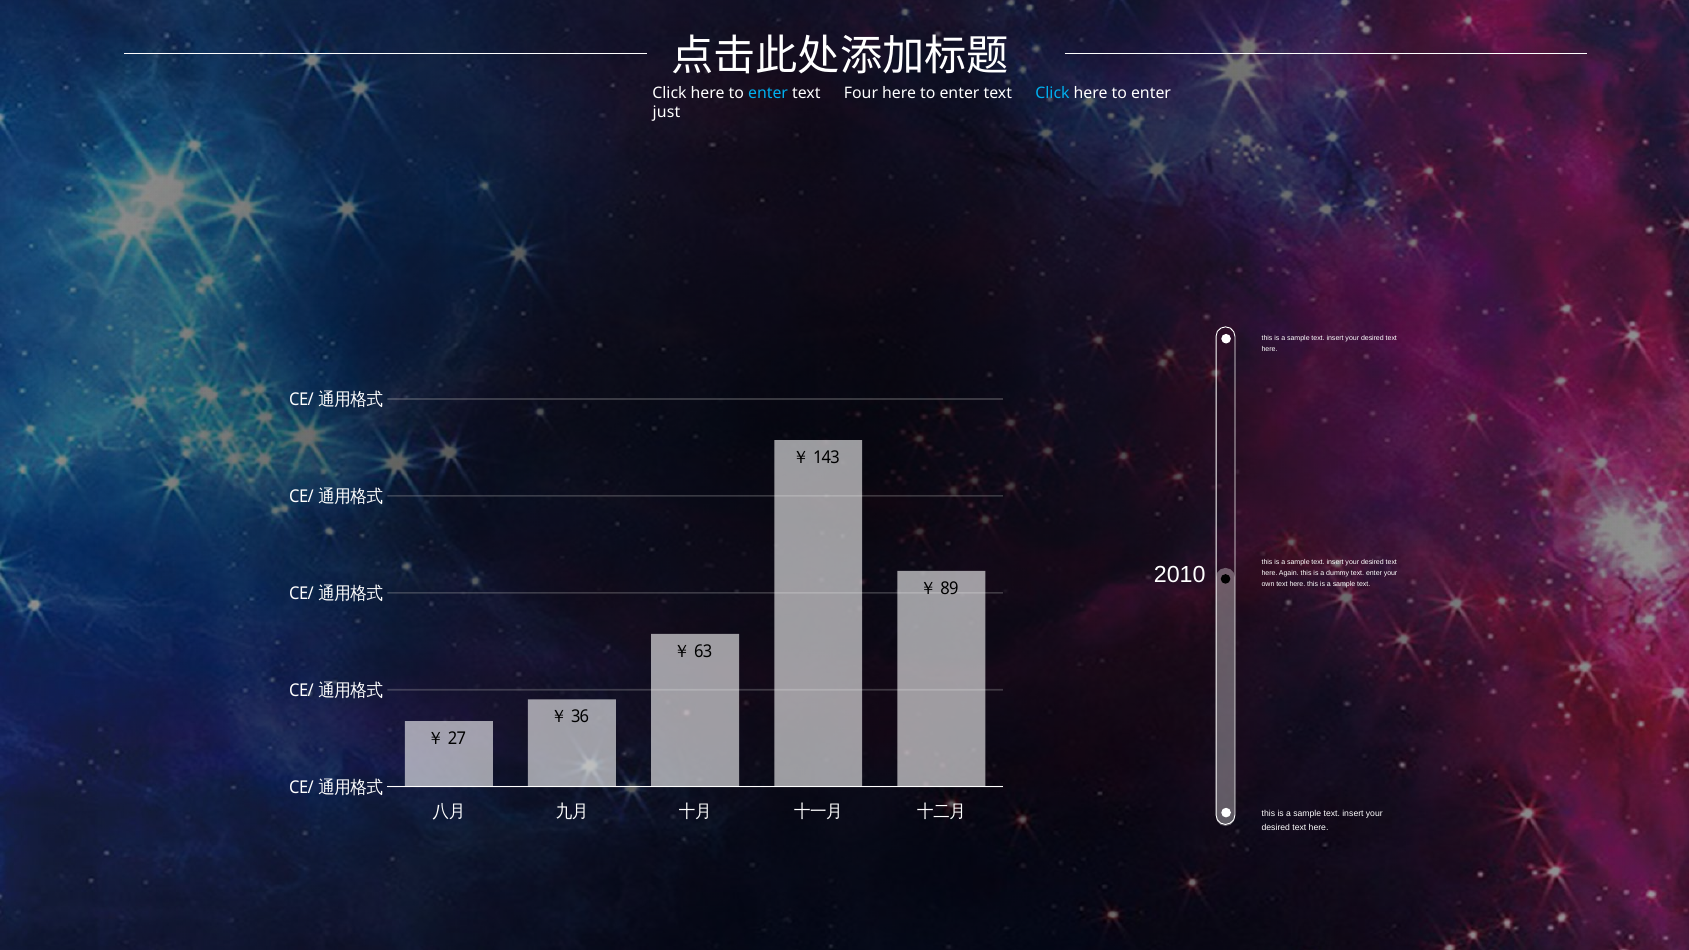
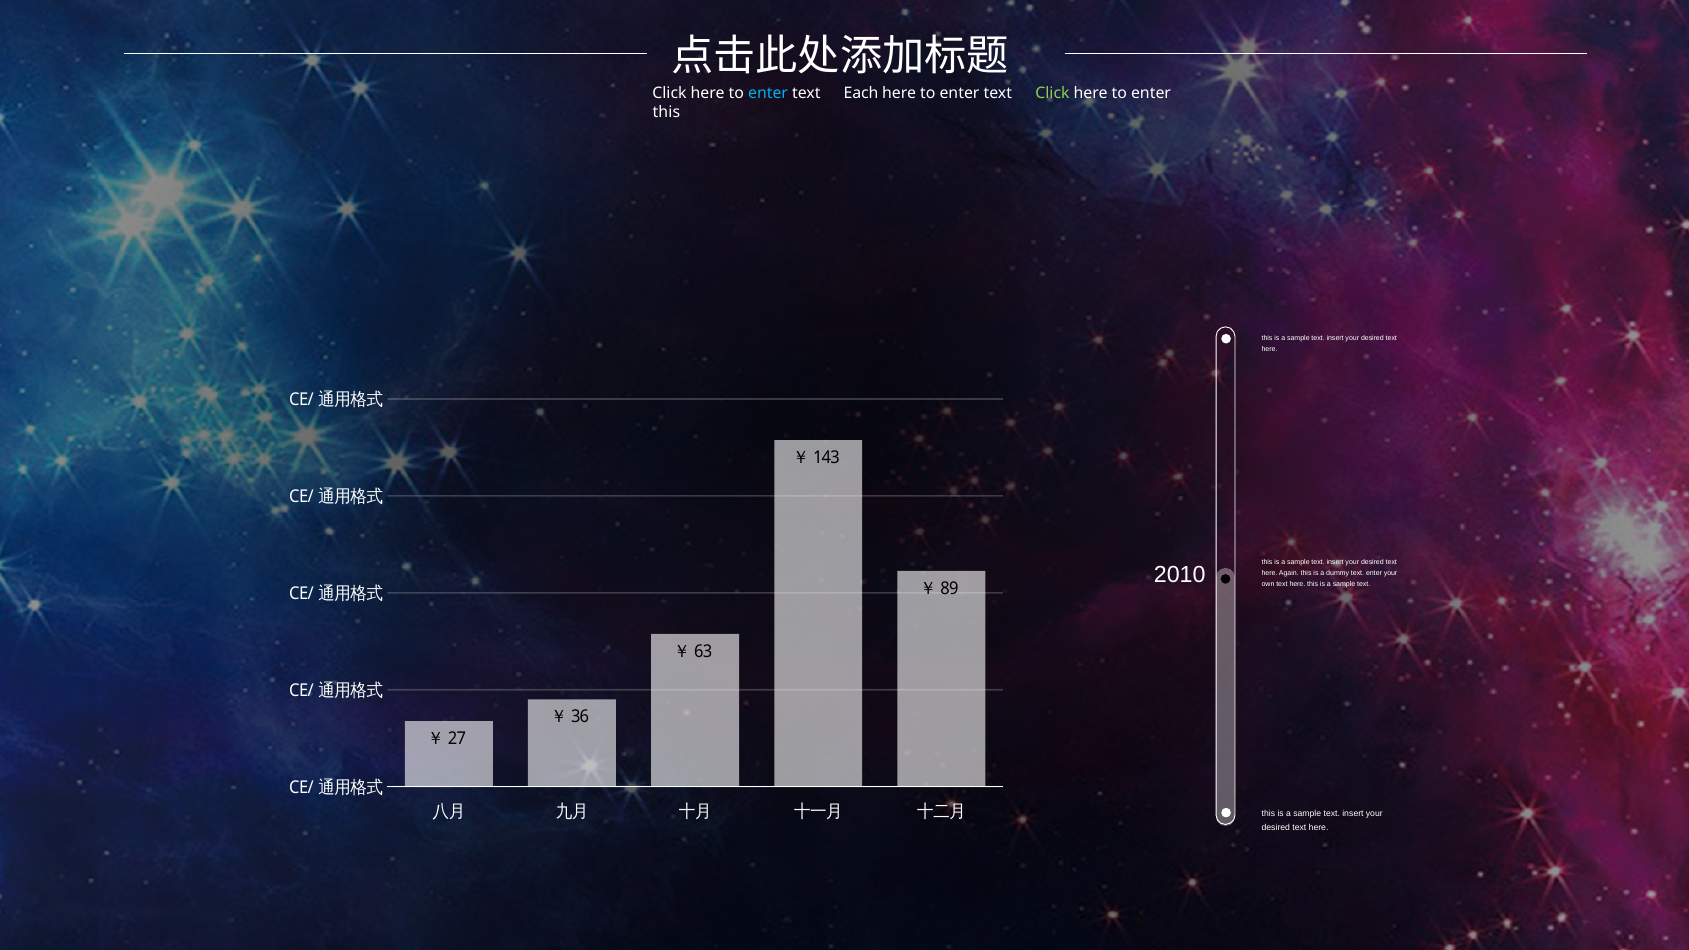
Four: Four -> Each
Click at (1053, 93) colour: light blue -> light green
just at (666, 112): just -> this
